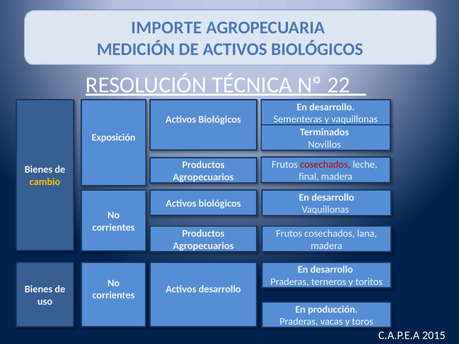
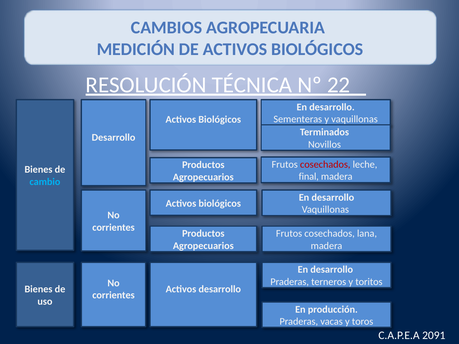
IMPORTE: IMPORTE -> CAMBIOS
Exposición at (114, 137): Exposición -> Desarrollo
cambio colour: yellow -> light blue
2015: 2015 -> 2091
